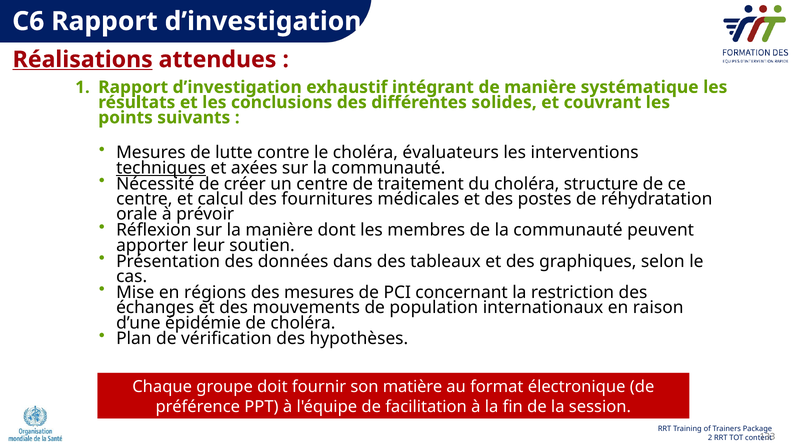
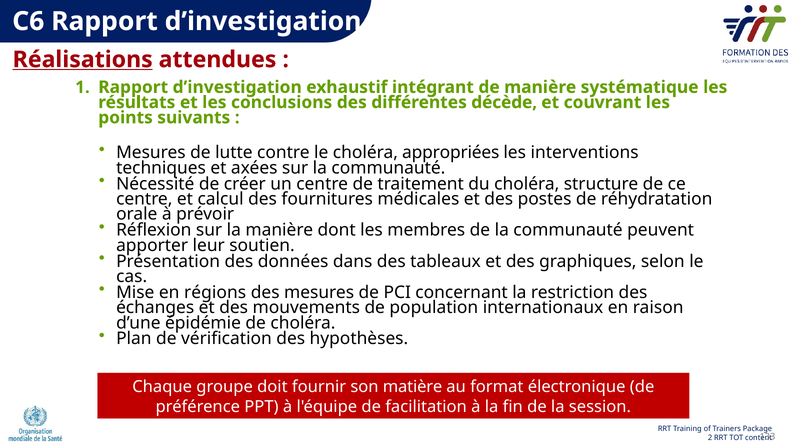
solides: solides -> décède
évaluateurs: évaluateurs -> appropriées
techniques underline: present -> none
